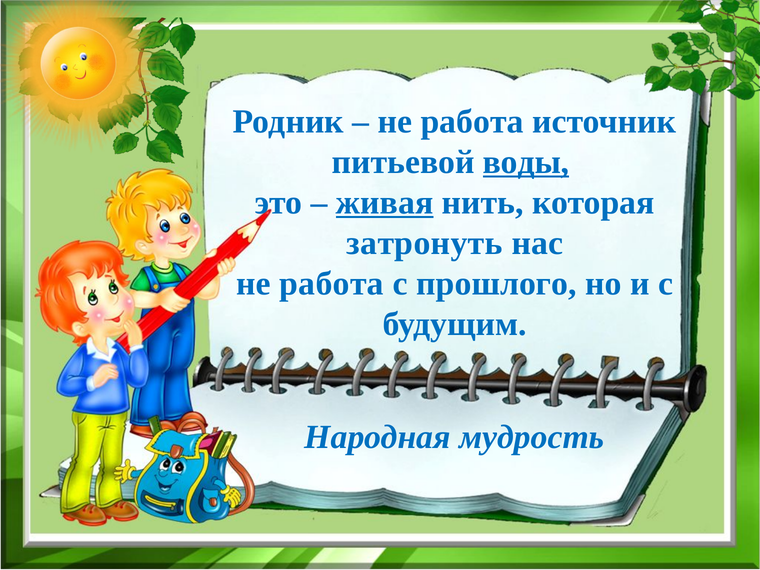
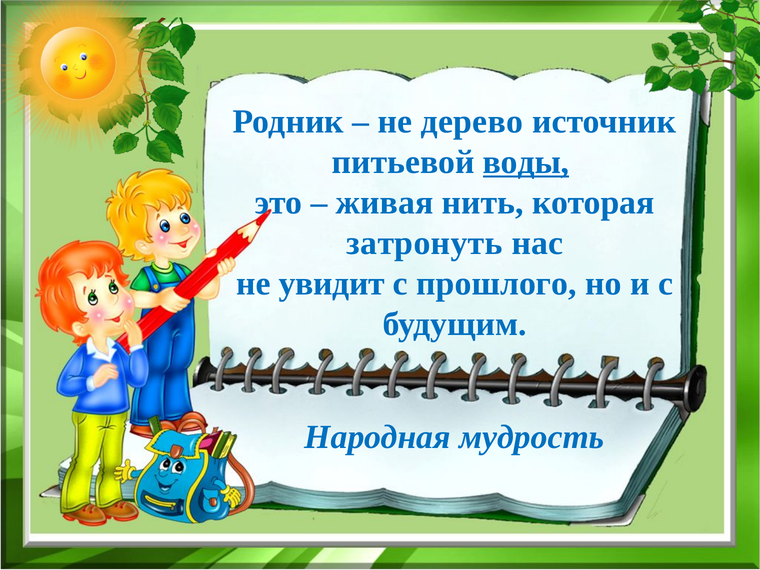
работа at (472, 122): работа -> дерево
живая underline: present -> none
работа at (332, 284): работа -> увидит
